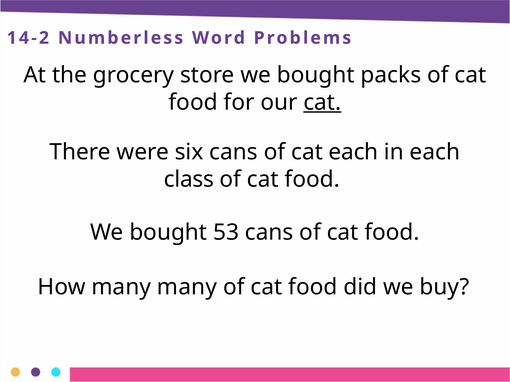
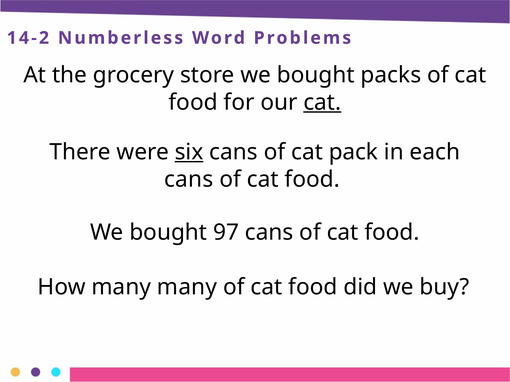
six underline: none -> present
cat each: each -> pack
class at (189, 179): class -> cans
53: 53 -> 97
